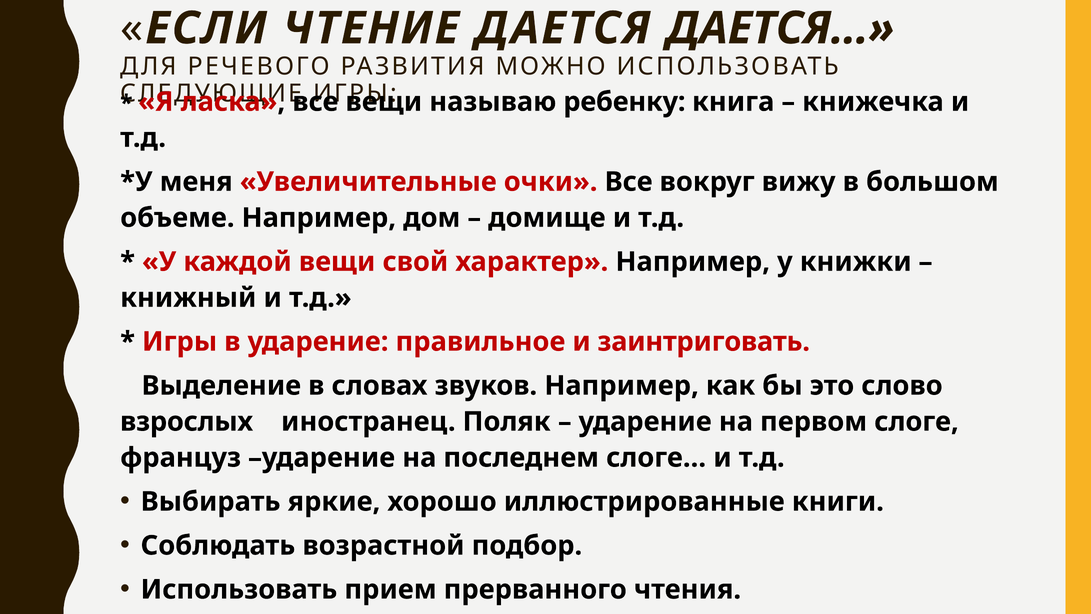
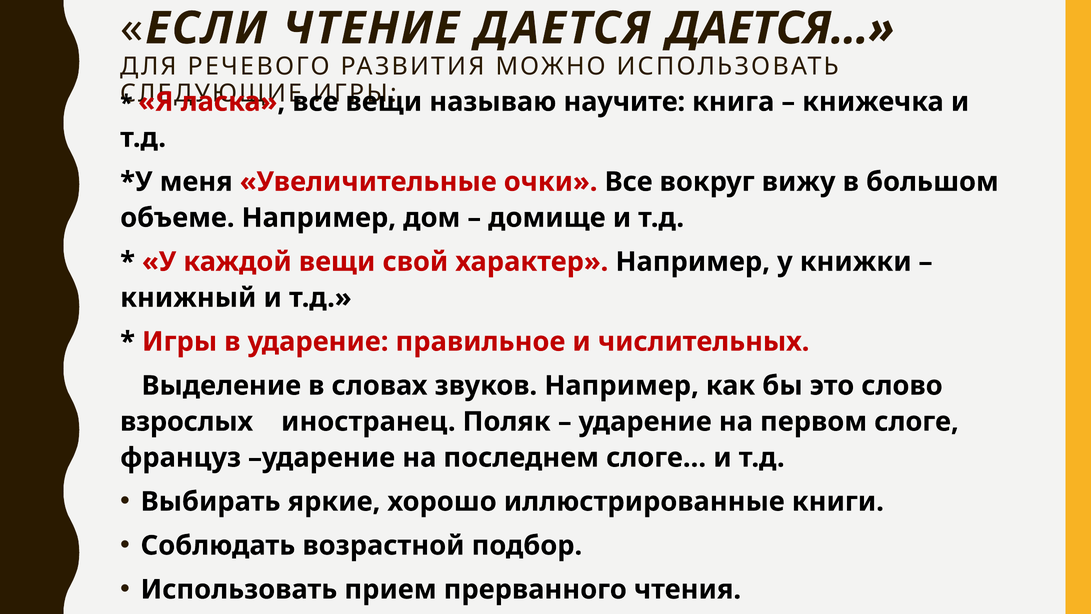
ребенку: ребенку -> научите
заинтриговать: заинтриговать -> числительных
